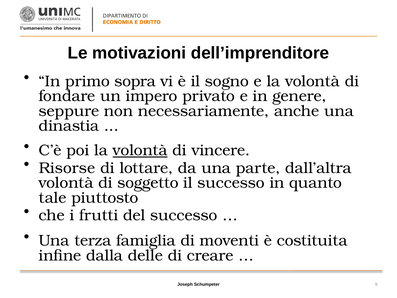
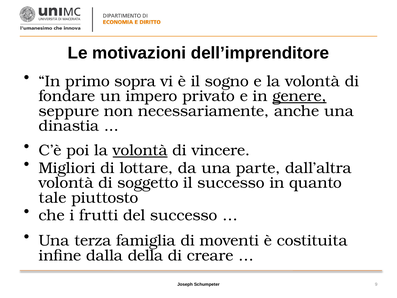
genere underline: none -> present
Risorse: Risorse -> Migliori
delle: delle -> della
